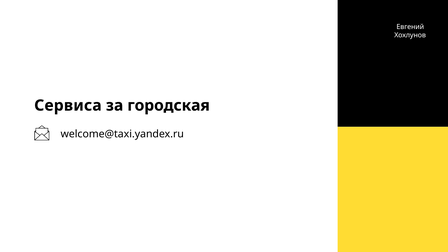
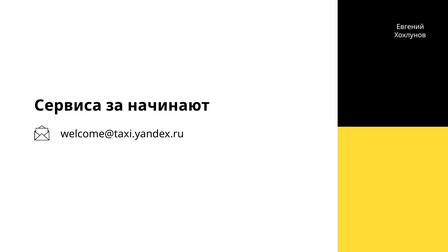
городская: городская -> начинают
